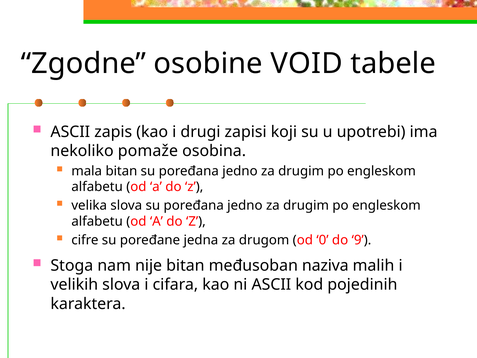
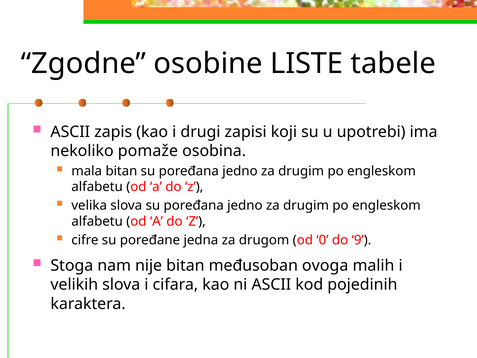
VOID: VOID -> LISTE
naziva: naziva -> ovoga
